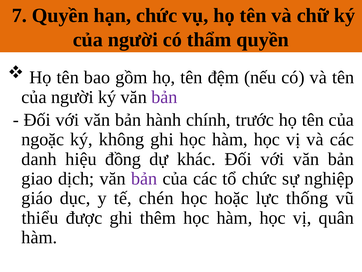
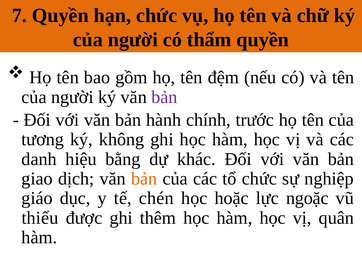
ngoặc: ngoặc -> tương
đồng: đồng -> bằng
bản at (144, 178) colour: purple -> orange
thống: thống -> ngoặc
